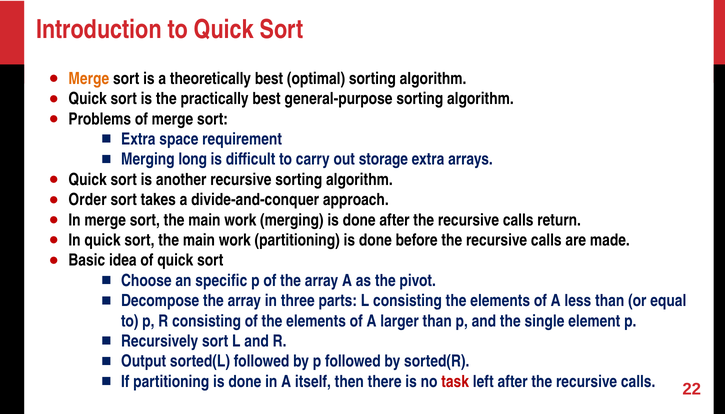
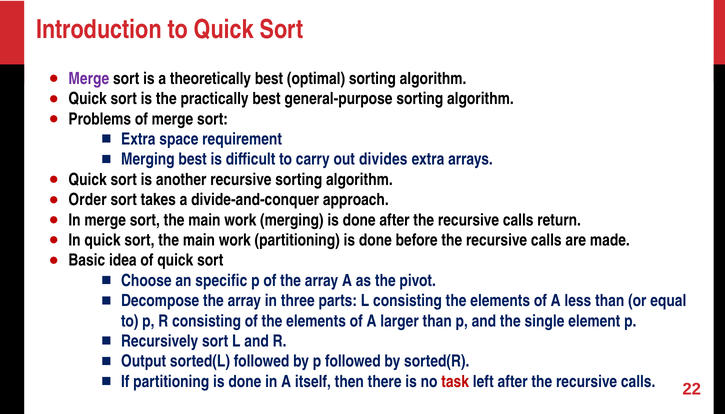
Merge at (89, 79) colour: orange -> purple
Merging long: long -> best
storage: storage -> divides
